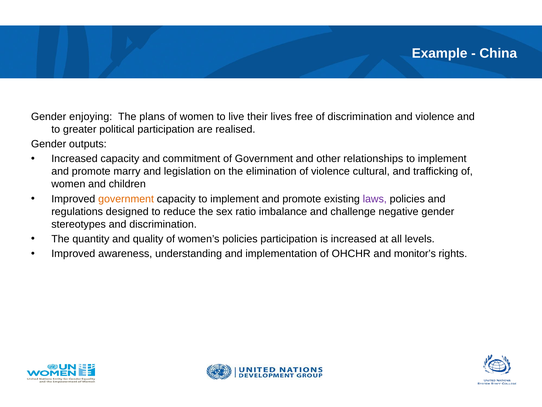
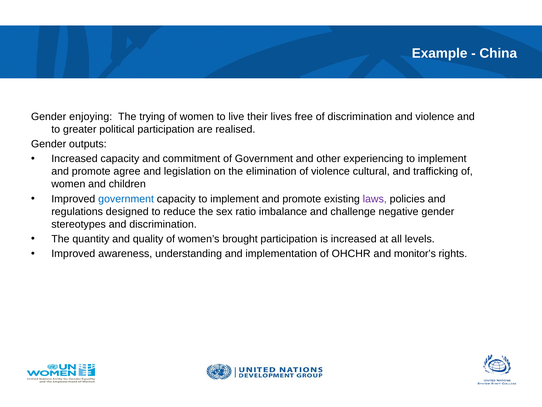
plans: plans -> trying
relationships: relationships -> experiencing
marry: marry -> agree
government at (126, 199) colour: orange -> blue
women’s policies: policies -> brought
